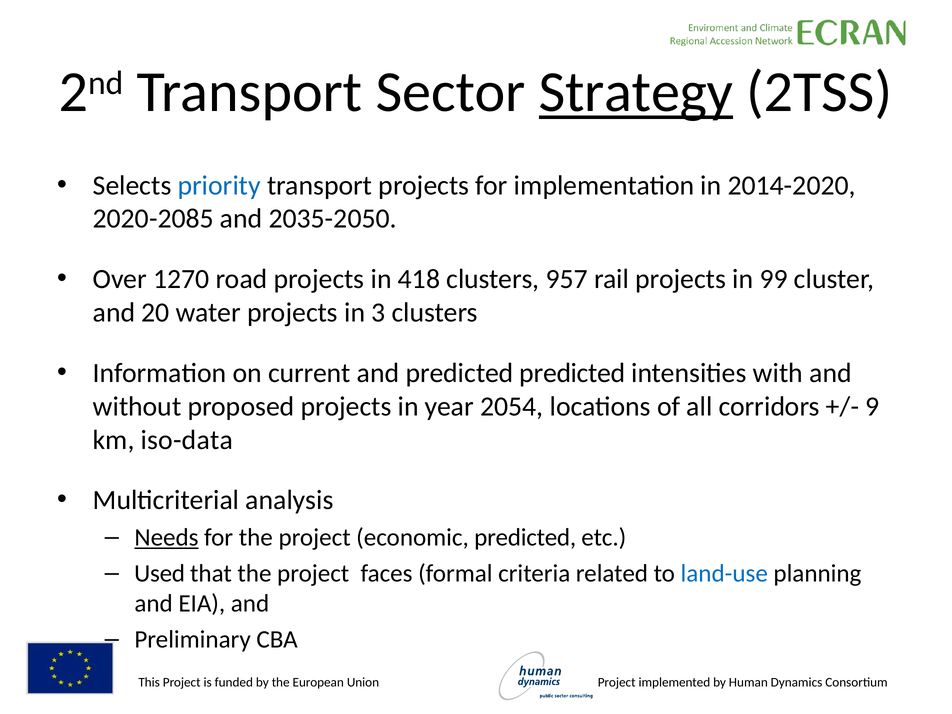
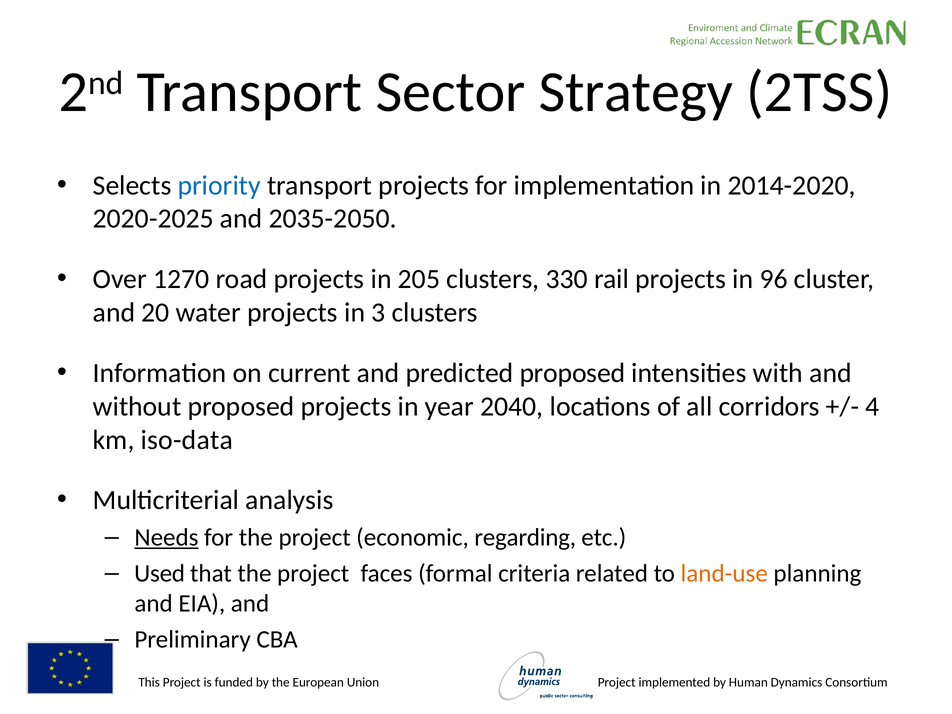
Strategy underline: present -> none
2020-2085: 2020-2085 -> 2020-2025
418: 418 -> 205
957: 957 -> 330
99: 99 -> 96
predicted predicted: predicted -> proposed
2054: 2054 -> 2040
9: 9 -> 4
economic predicted: predicted -> regarding
land-use colour: blue -> orange
